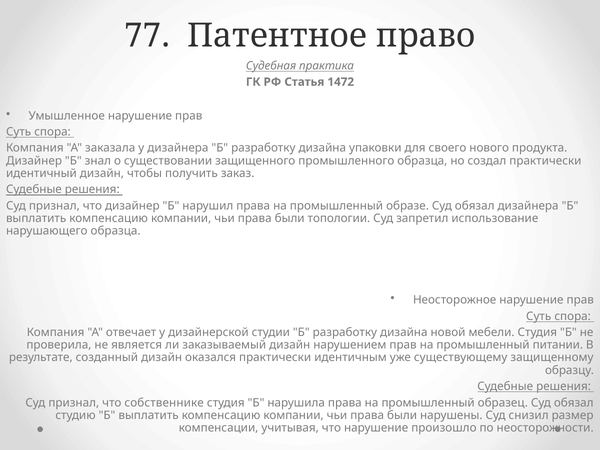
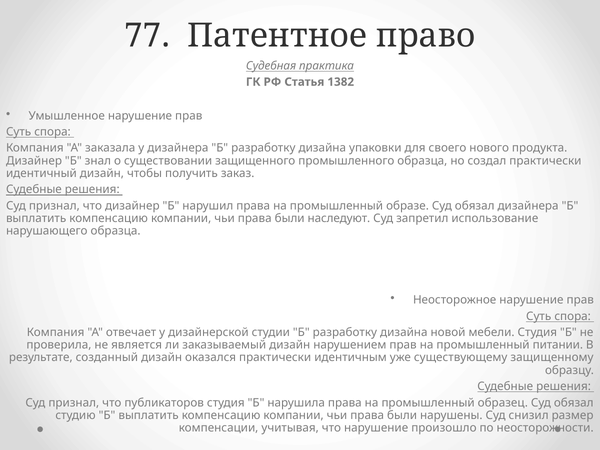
1472: 1472 -> 1382
топологии: топологии -> наследуют
собственнике: собственнике -> публикаторов
